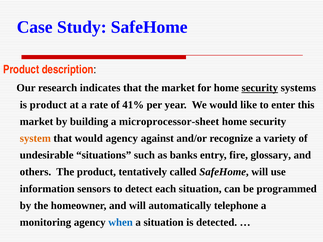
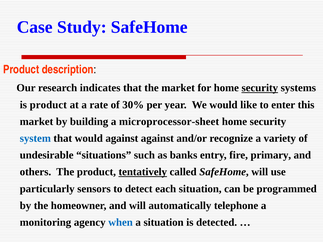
41%: 41% -> 30%
system colour: orange -> blue
would agency: agency -> against
glossary: glossary -> primary
tentatively underline: none -> present
information: information -> particularly
